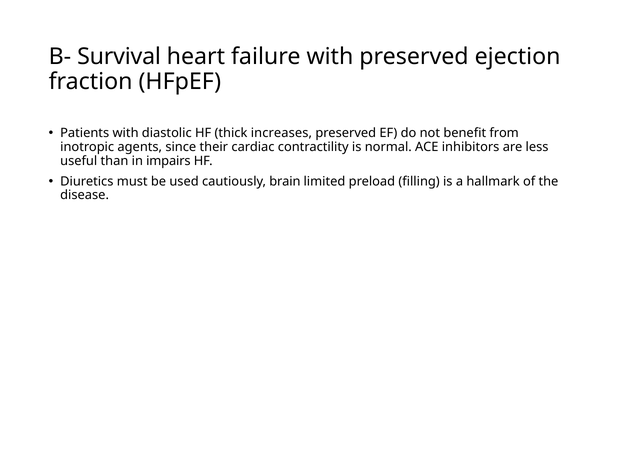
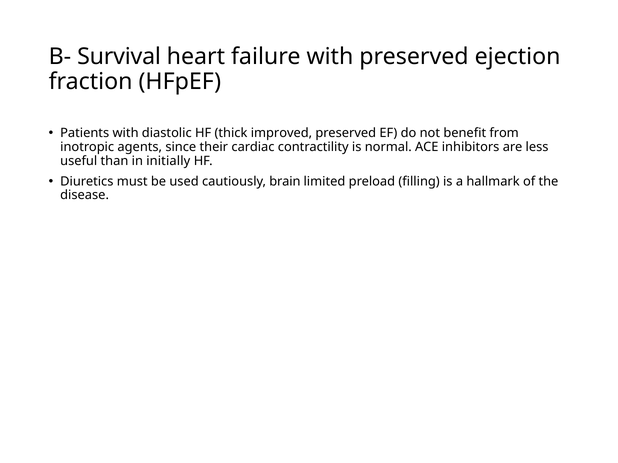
increases: increases -> improved
impairs: impairs -> initially
